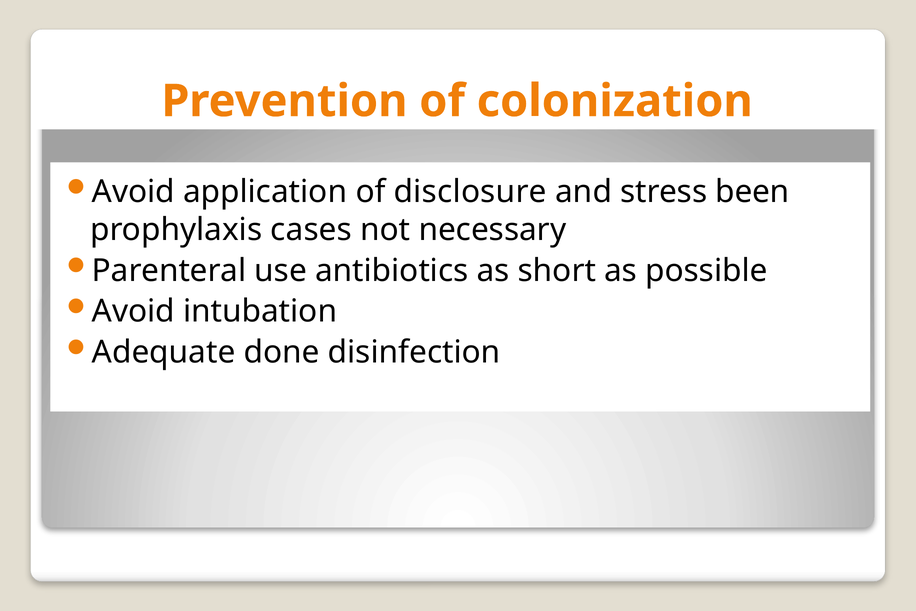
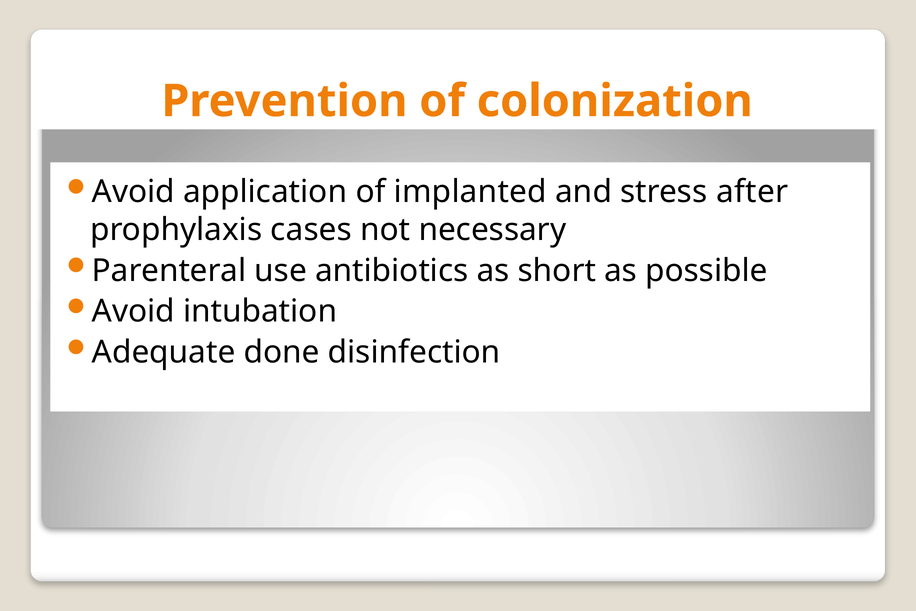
disclosure: disclosure -> implanted
been: been -> after
